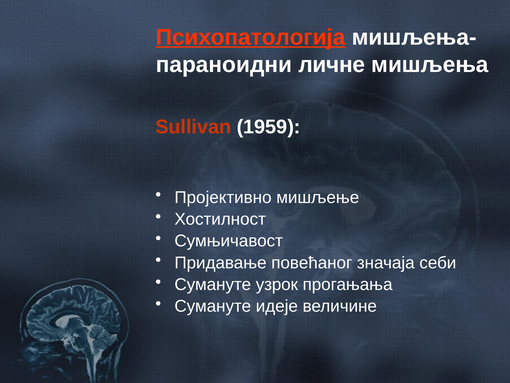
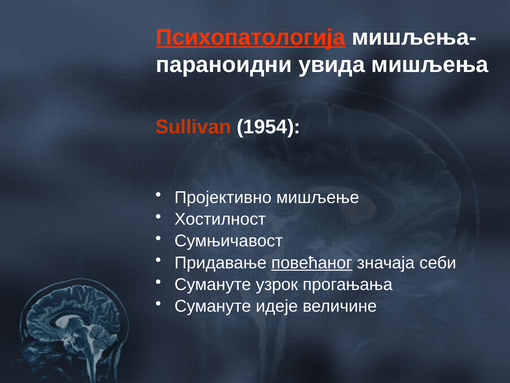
личне: личне -> увида
1959: 1959 -> 1954
повећаног underline: none -> present
